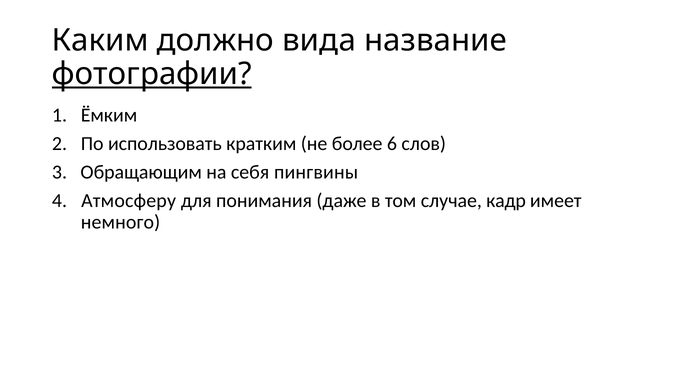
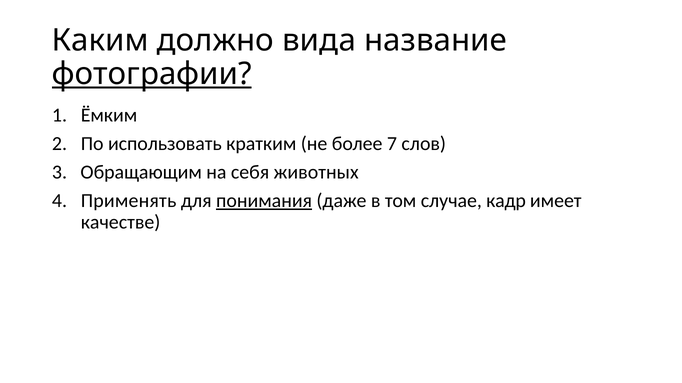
6: 6 -> 7
пингвины: пингвины -> животных
Атмосферу: Атмосферу -> Применять
понимания underline: none -> present
немного: немного -> качестве
